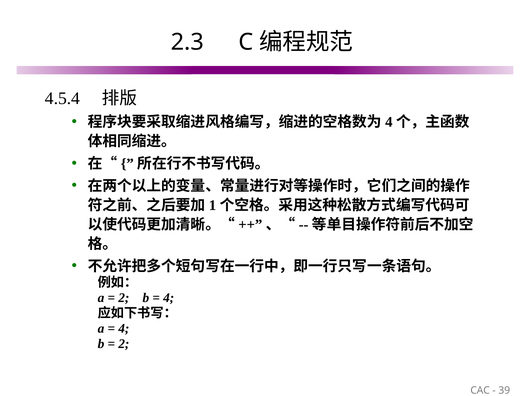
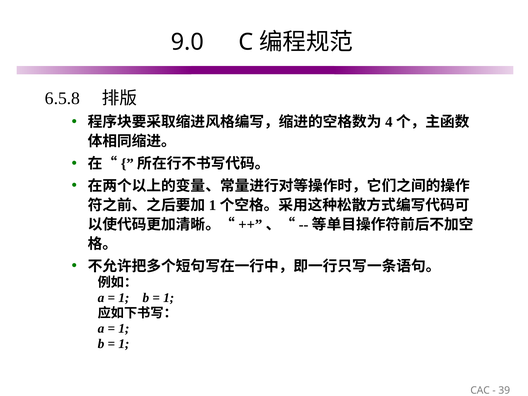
2.3: 2.3 -> 9.0
4.5.4: 4.5.4 -> 6.5.8
2 at (124, 298): 2 -> 1
4 at (169, 298): 4 -> 1
4 at (124, 328): 4 -> 1
2 at (124, 344): 2 -> 1
